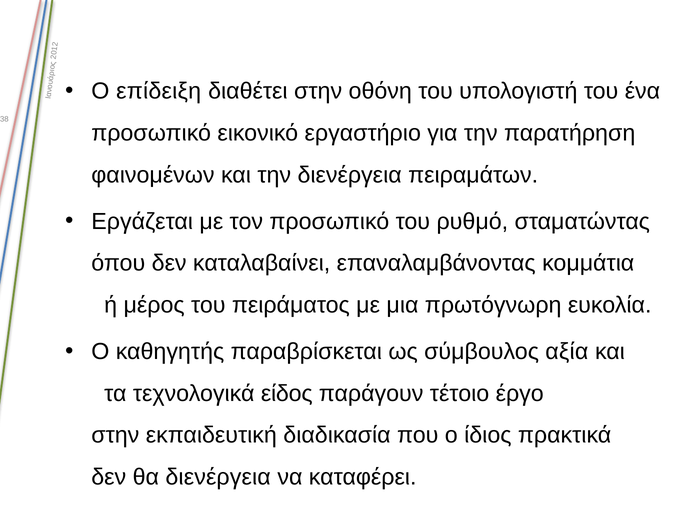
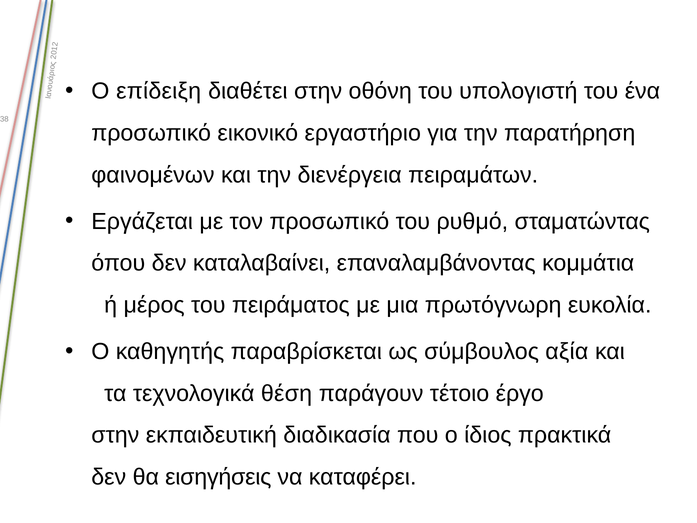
είδος: είδος -> θέση
θα διενέργεια: διενέργεια -> εισηγήσεις
